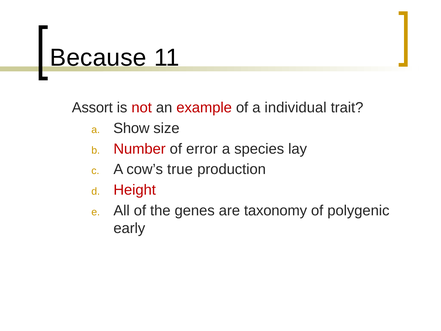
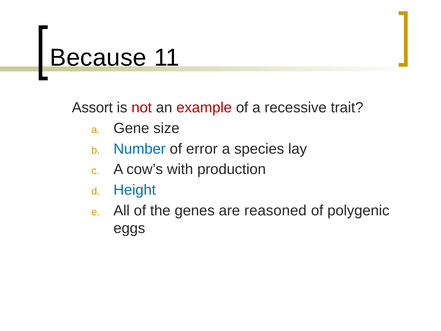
individual: individual -> recessive
Show: Show -> Gene
Number colour: red -> blue
true: true -> with
Height colour: red -> blue
taxonomy: taxonomy -> reasoned
early: early -> eggs
